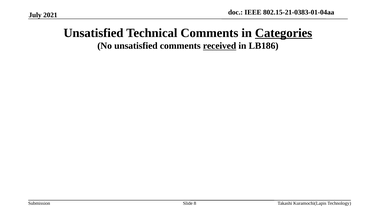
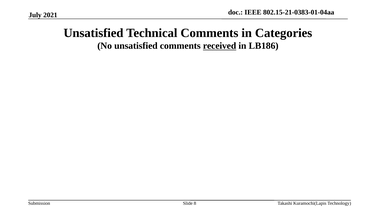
Categories underline: present -> none
